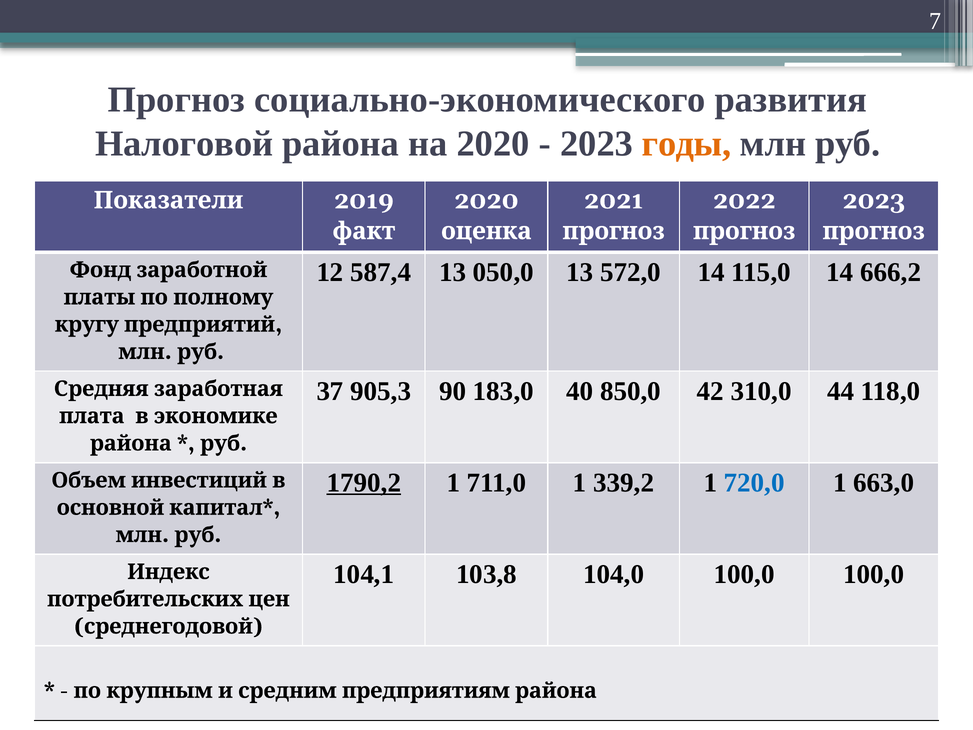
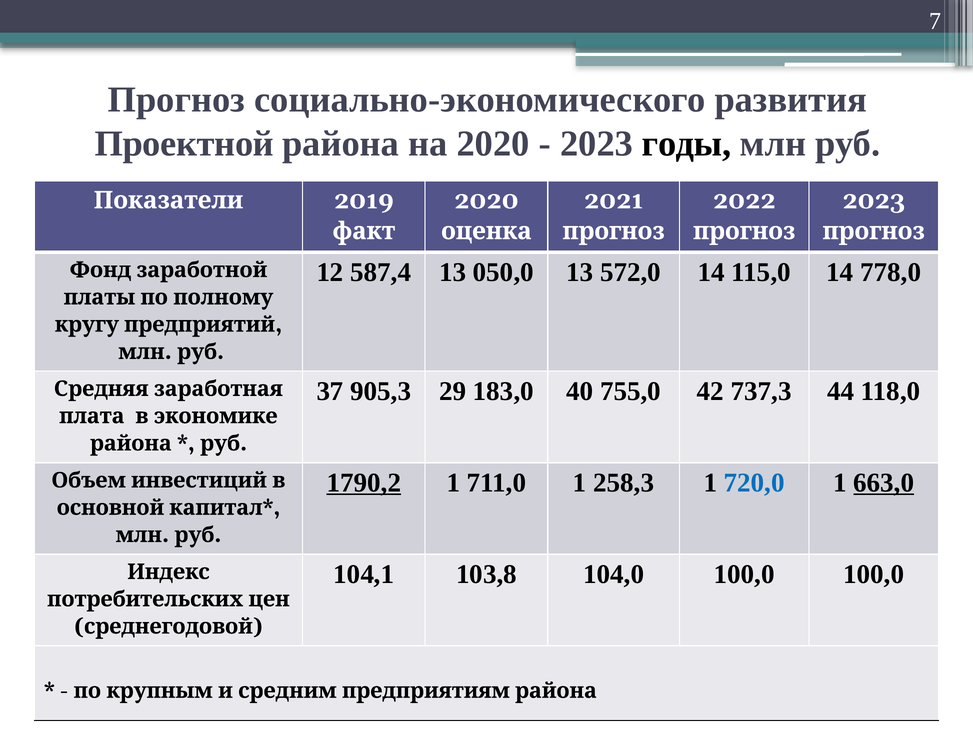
Налоговой: Налоговой -> Проектной
годы colour: orange -> black
666,2: 666,2 -> 778,0
90: 90 -> 29
850,0: 850,0 -> 755,0
310,0: 310,0 -> 737,3
339,2: 339,2 -> 258,3
663,0 underline: none -> present
